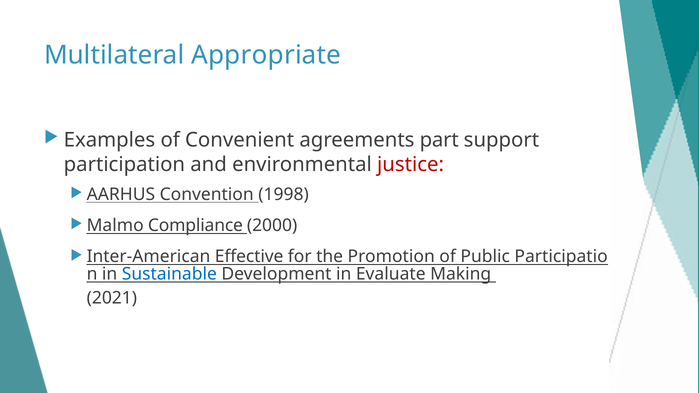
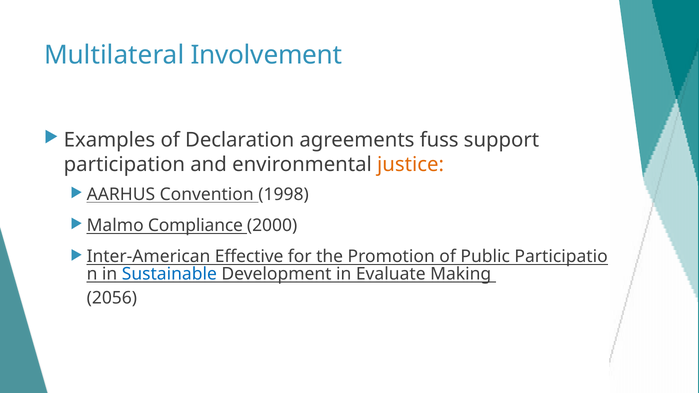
Appropriate: Appropriate -> Involvement
Convenient: Convenient -> Declaration
part: part -> fuss
justice colour: red -> orange
2021: 2021 -> 2056
